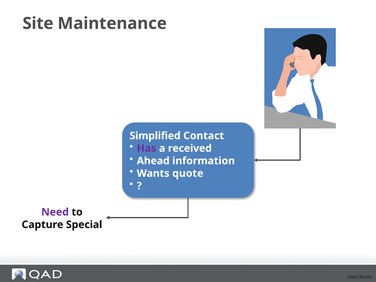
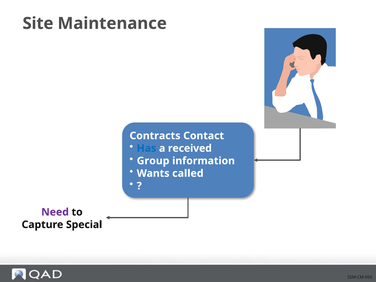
Simplified: Simplified -> Contracts
Has colour: purple -> blue
Ahead: Ahead -> Group
quote: quote -> called
